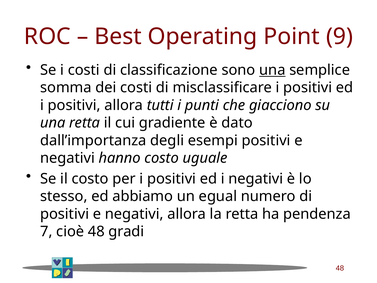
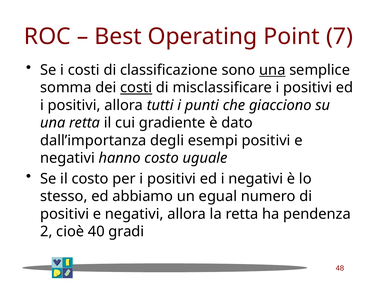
9: 9 -> 7
costi at (136, 88) underline: none -> present
7: 7 -> 2
cioè 48: 48 -> 40
